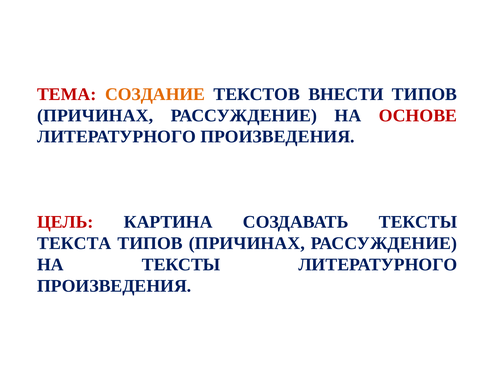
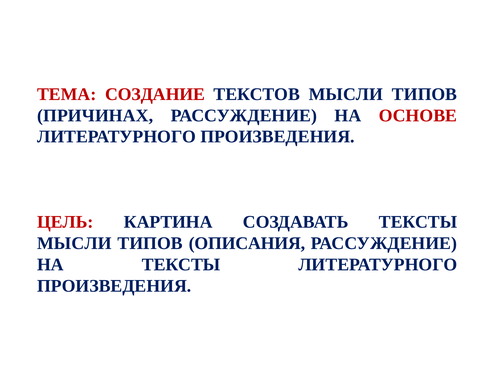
СОЗДАНИЕ colour: orange -> red
ТЕКСТОВ ВНЕСТИ: ВНЕСТИ -> МЫСЛИ
ТЕКСТА at (74, 243): ТЕКСТА -> МЫСЛИ
ПРИЧИНАХ at (247, 243): ПРИЧИНАХ -> ОПИСАНИЯ
